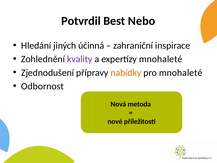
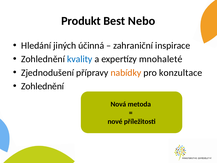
Potvrdil: Potvrdil -> Produkt
kvality colour: purple -> blue
pro mnohaleté: mnohaleté -> konzultace
Odbornost at (42, 86): Odbornost -> Zohlednění
